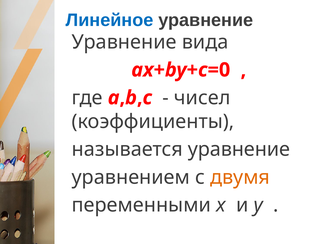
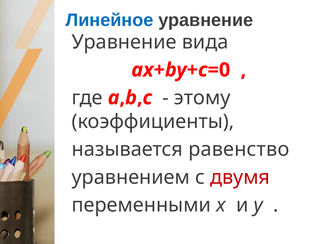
чисел: чисел -> этому
называется уравнение: уравнение -> равенство
двумя colour: orange -> red
